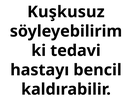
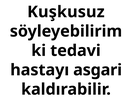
bencil: bencil -> asgari
